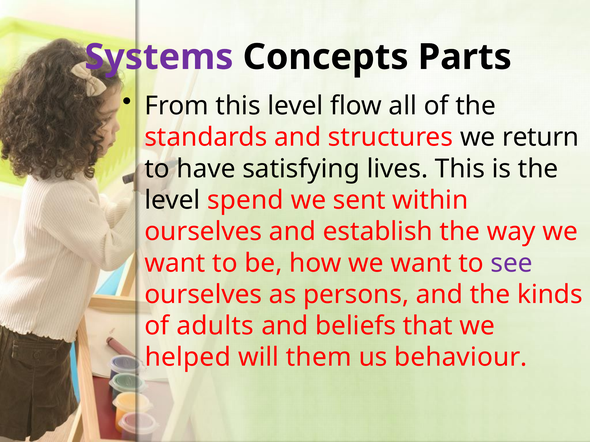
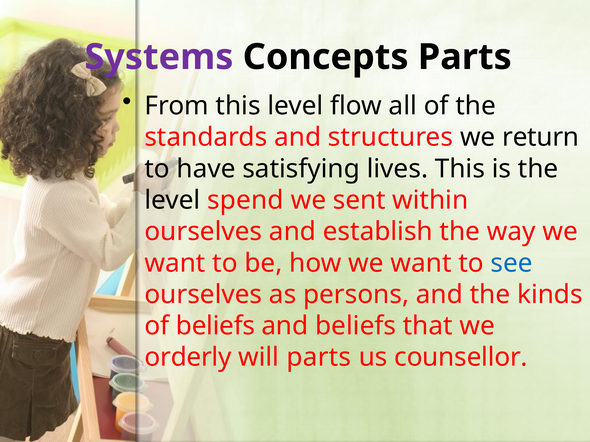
see colour: purple -> blue
of adults: adults -> beliefs
helped: helped -> orderly
will them: them -> parts
behaviour: behaviour -> counsellor
